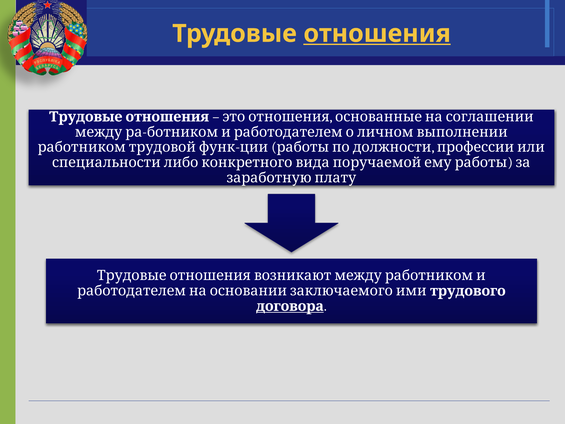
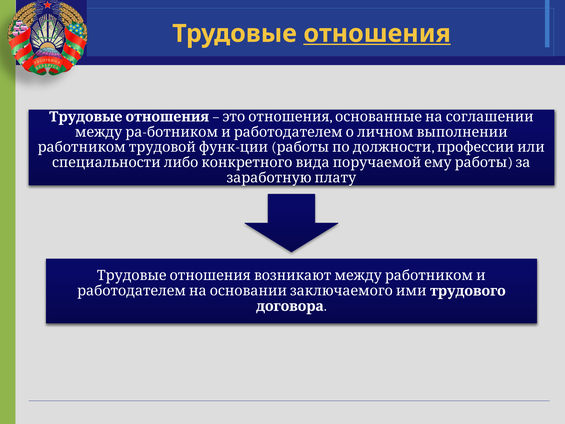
договора underline: present -> none
